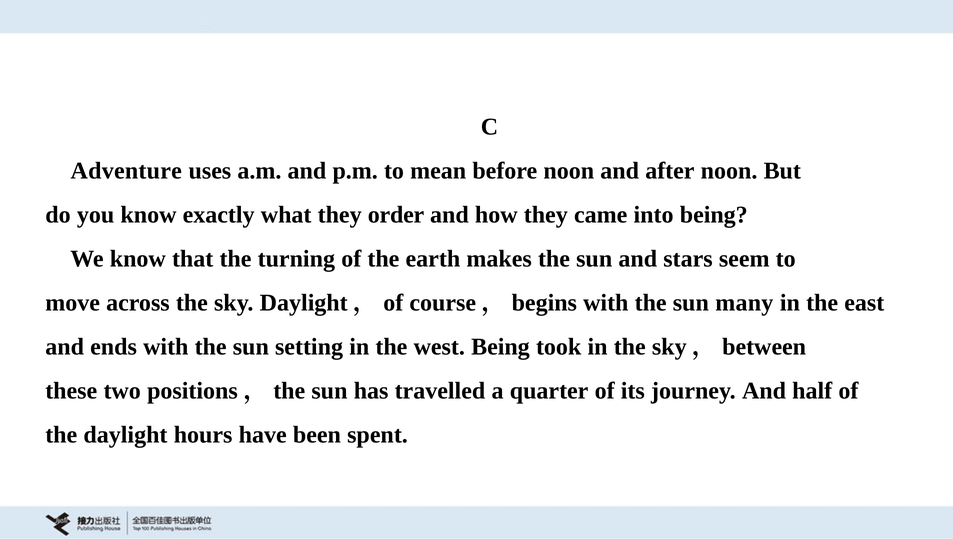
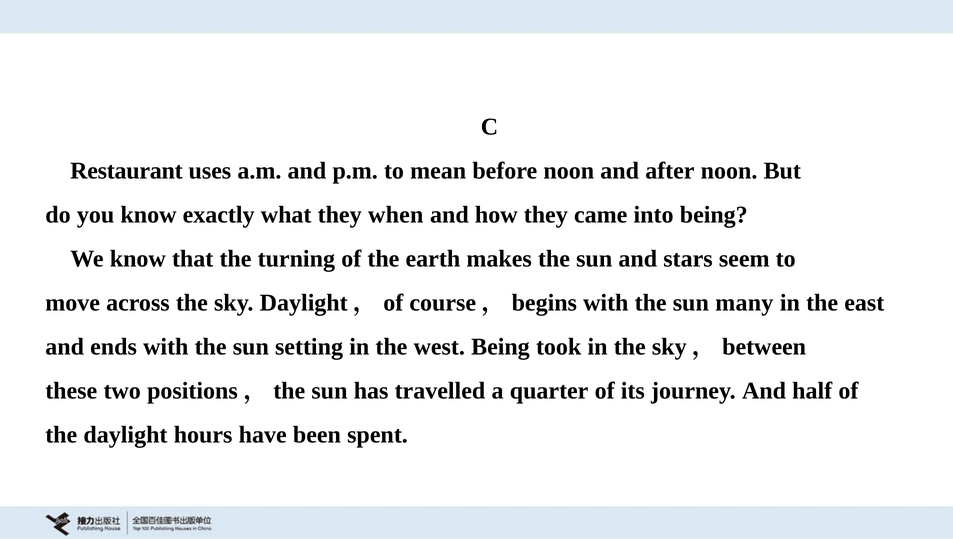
Adventure: Adventure -> Restaurant
order: order -> when
